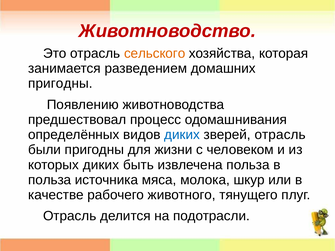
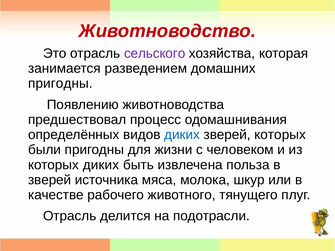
сельского colour: orange -> purple
зверей отрасль: отрасль -> которых
польза at (50, 180): польза -> зверей
